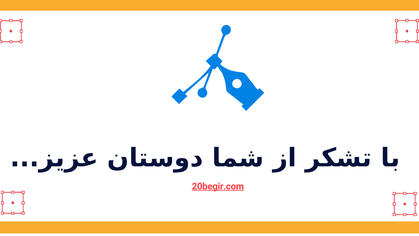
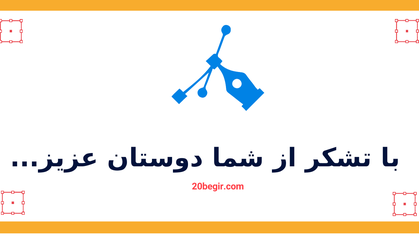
20begir.com underline: present -> none
